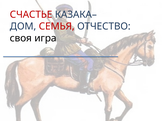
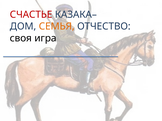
СЕМЬЯ colour: red -> orange
